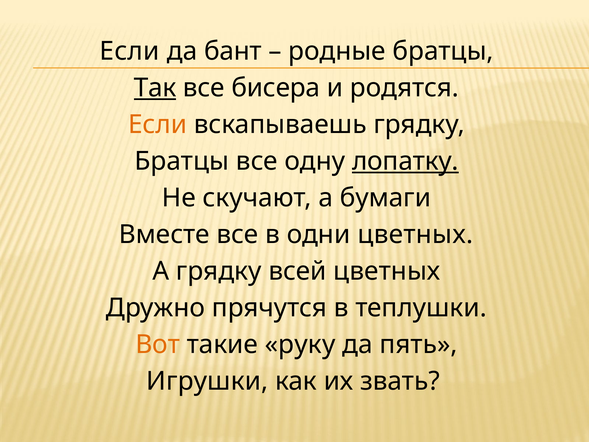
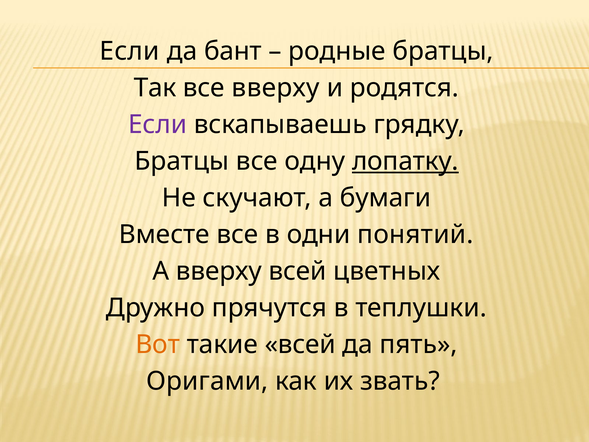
Так underline: present -> none
все бисера: бисера -> вверху
Если at (158, 124) colour: orange -> purple
одни цветных: цветных -> понятий
А грядку: грядку -> вверху
такие руку: руку -> всей
Игрушки: Игрушки -> Оригами
